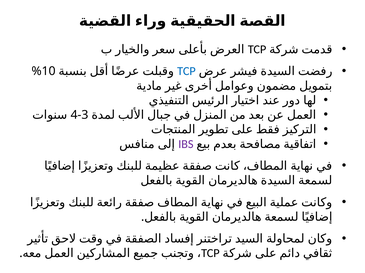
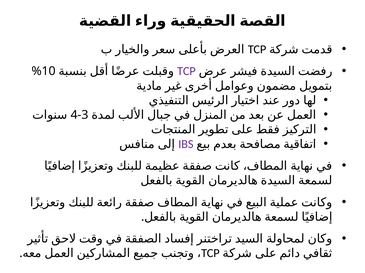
TCP at (186, 71) colour: blue -> purple
